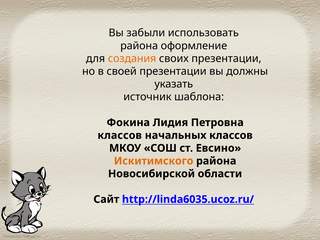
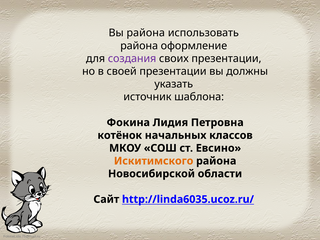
Вы забыли: забыли -> района
создания colour: orange -> purple
классов at (120, 135): классов -> котёнок
